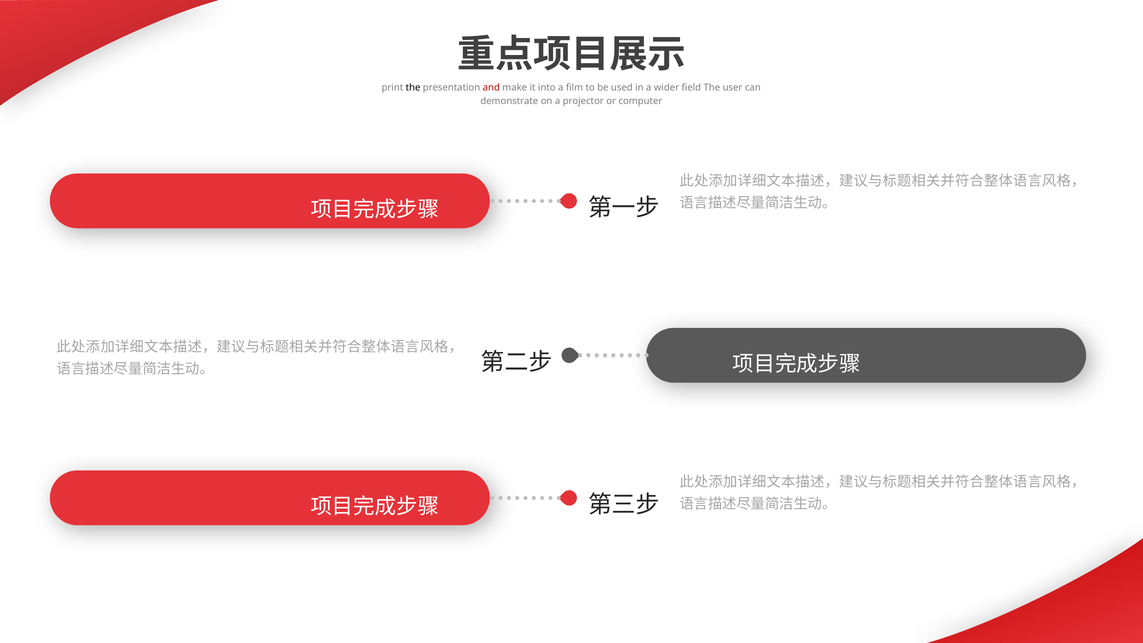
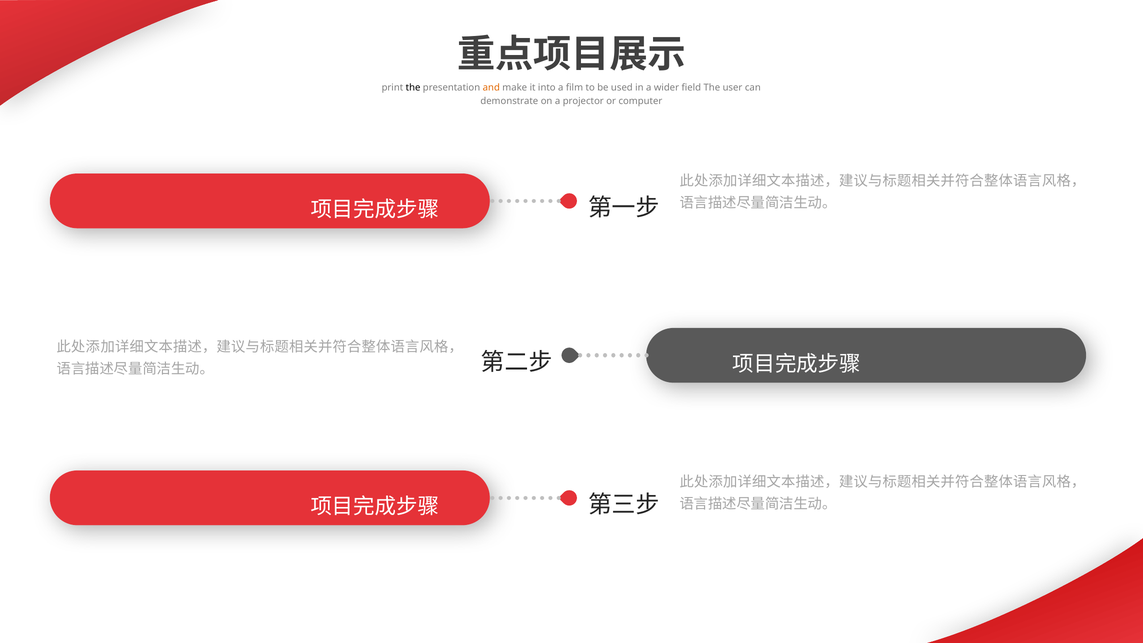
and colour: red -> orange
